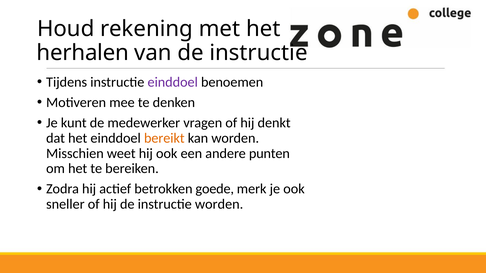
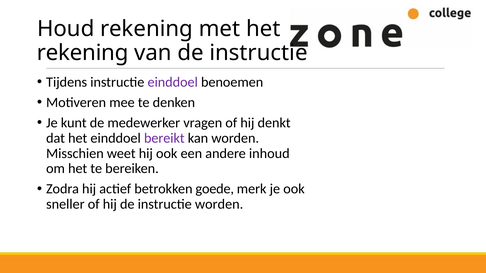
herhalen at (83, 53): herhalen -> rekening
bereikt colour: orange -> purple
punten: punten -> inhoud
